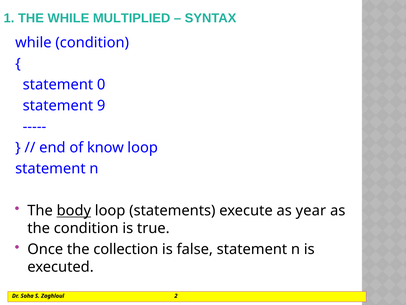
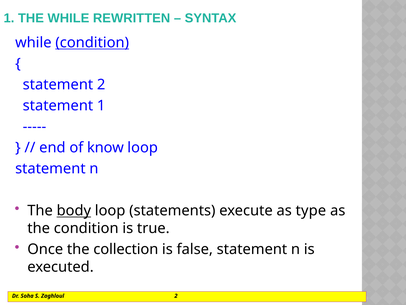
MULTIPLIED: MULTIPLIED -> REWRITTEN
condition at (92, 43) underline: none -> present
statement 0: 0 -> 2
statement 9: 9 -> 1
year: year -> type
